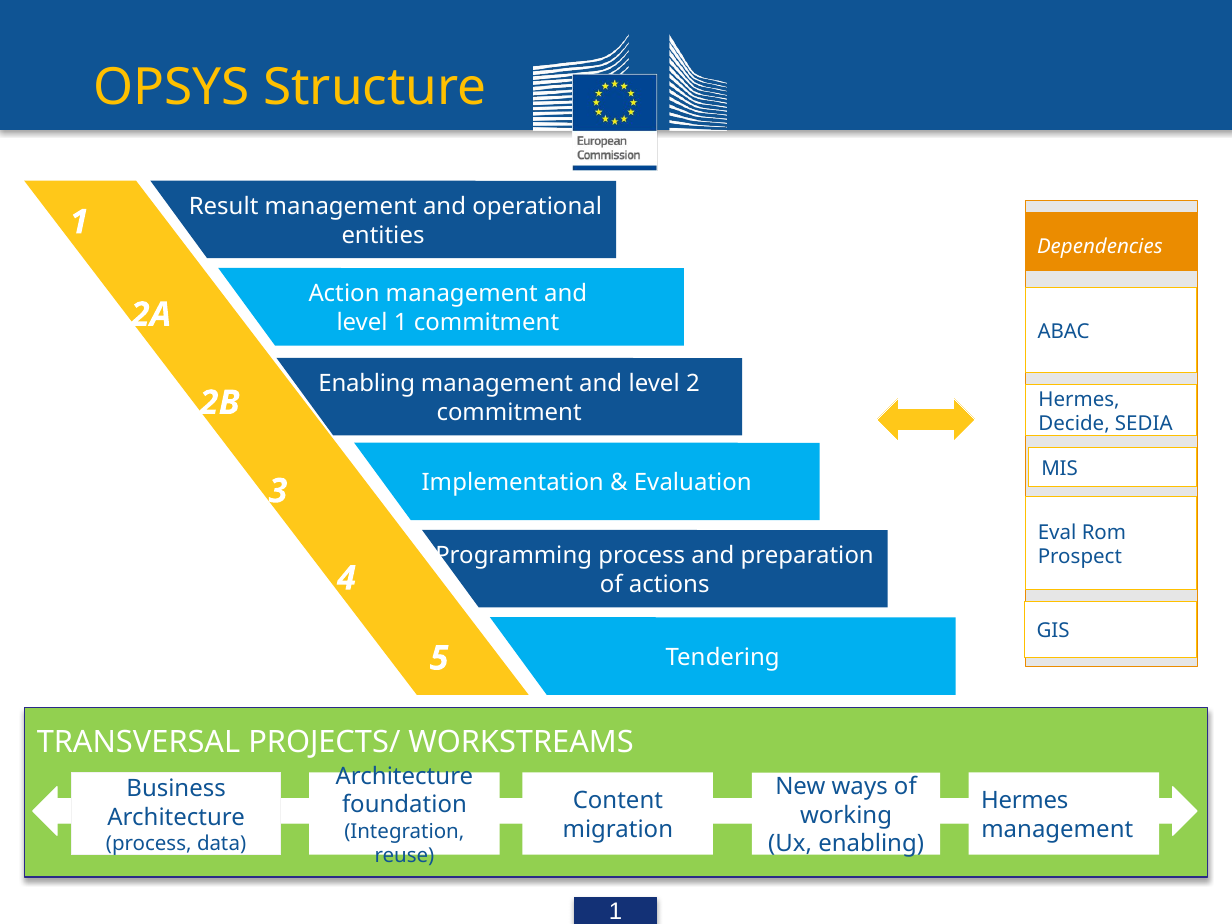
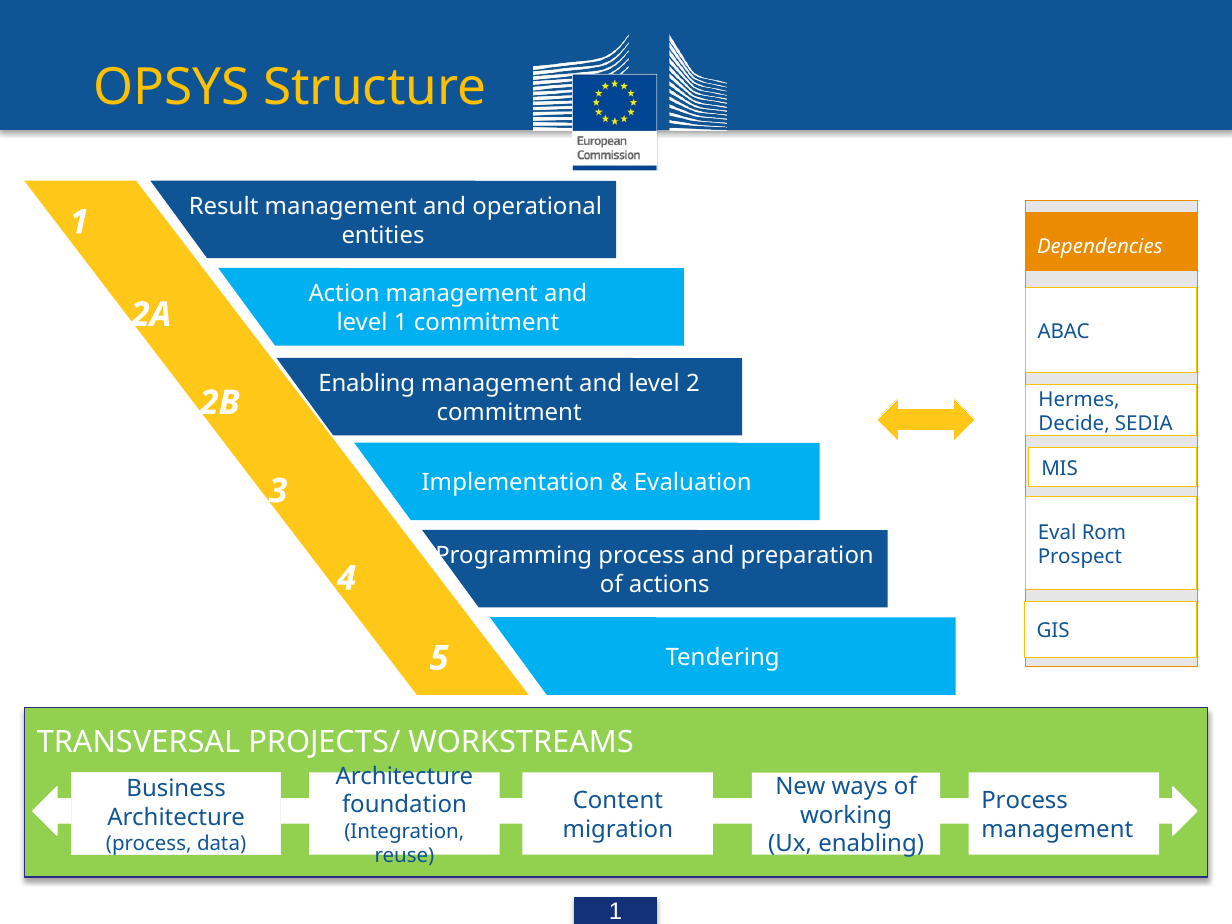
Hermes at (1025, 801): Hermes -> Process
